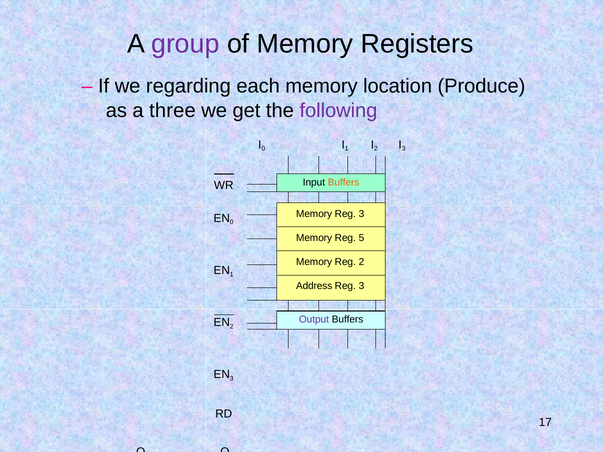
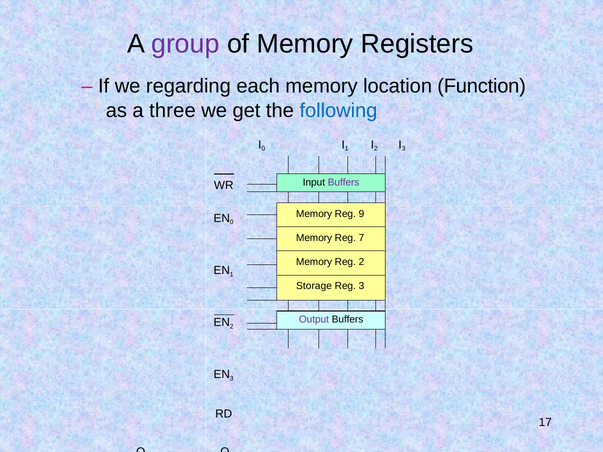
Produce: Produce -> Function
following colour: purple -> blue
Buffers at (344, 183) colour: orange -> purple
Memory Reg 3: 3 -> 9
5: 5 -> 7
Address: Address -> Storage
